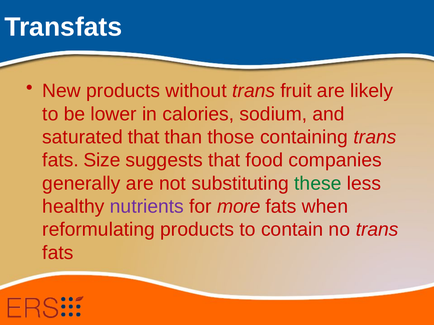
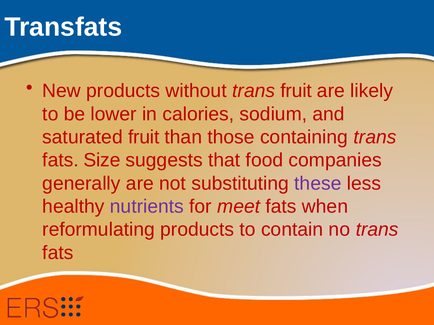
saturated that: that -> fruit
these colour: green -> purple
more: more -> meet
